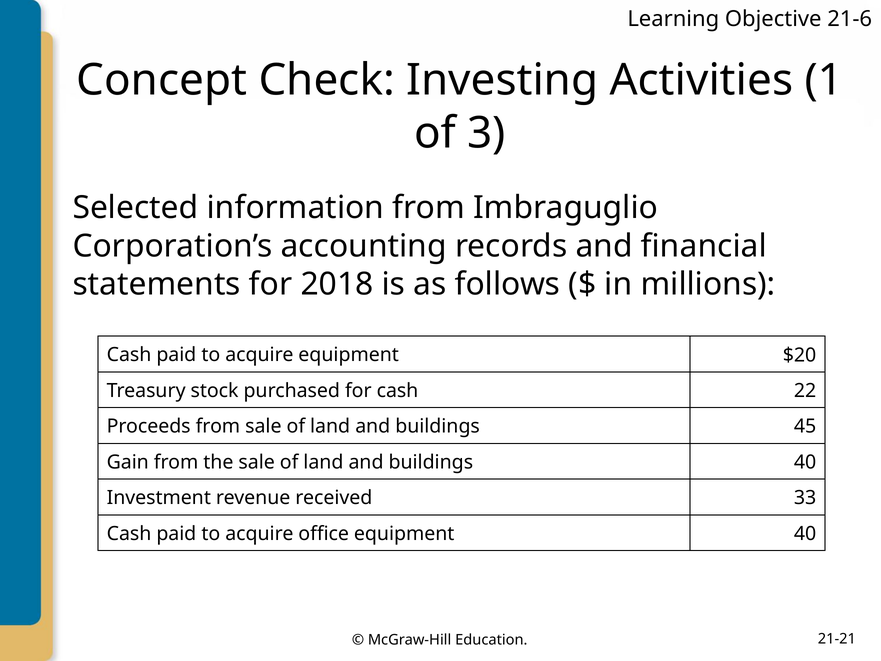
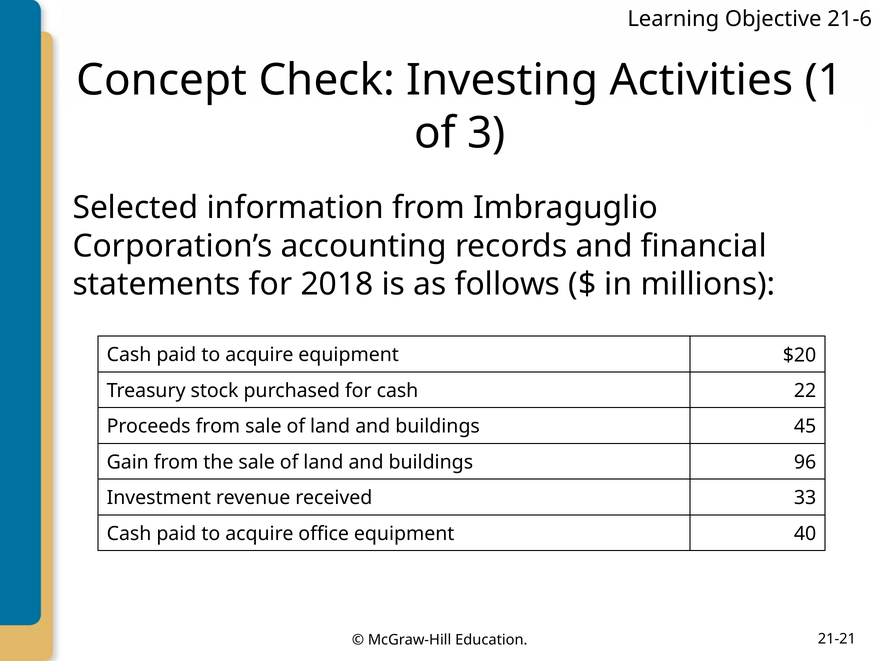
buildings 40: 40 -> 96
